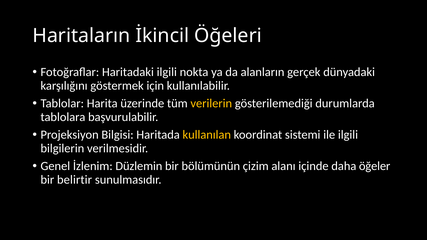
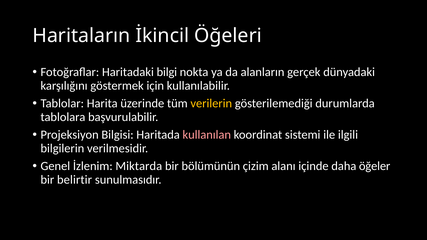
Haritadaki ilgili: ilgili -> bilgi
kullanılan colour: yellow -> pink
Düzlemin: Düzlemin -> Miktarda
